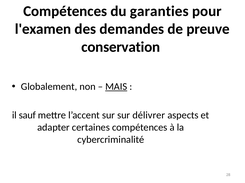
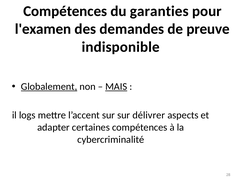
conservation: conservation -> indisponible
Globalement underline: none -> present
sauf: sauf -> logs
